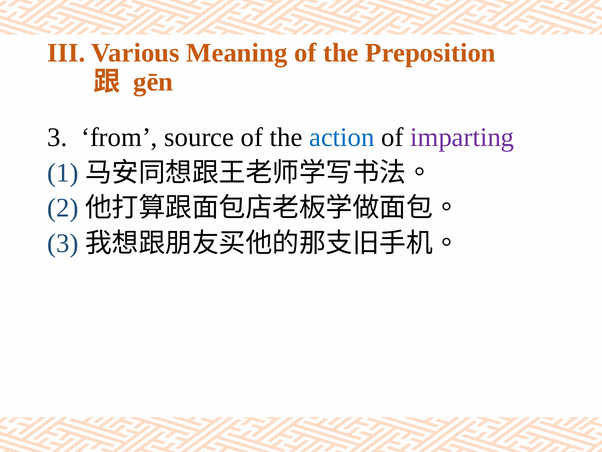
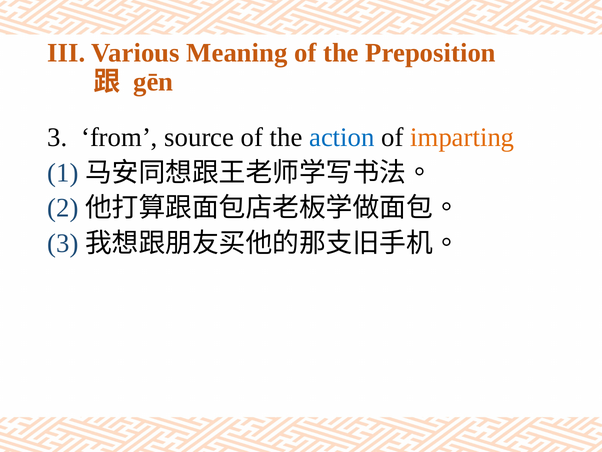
imparting colour: purple -> orange
